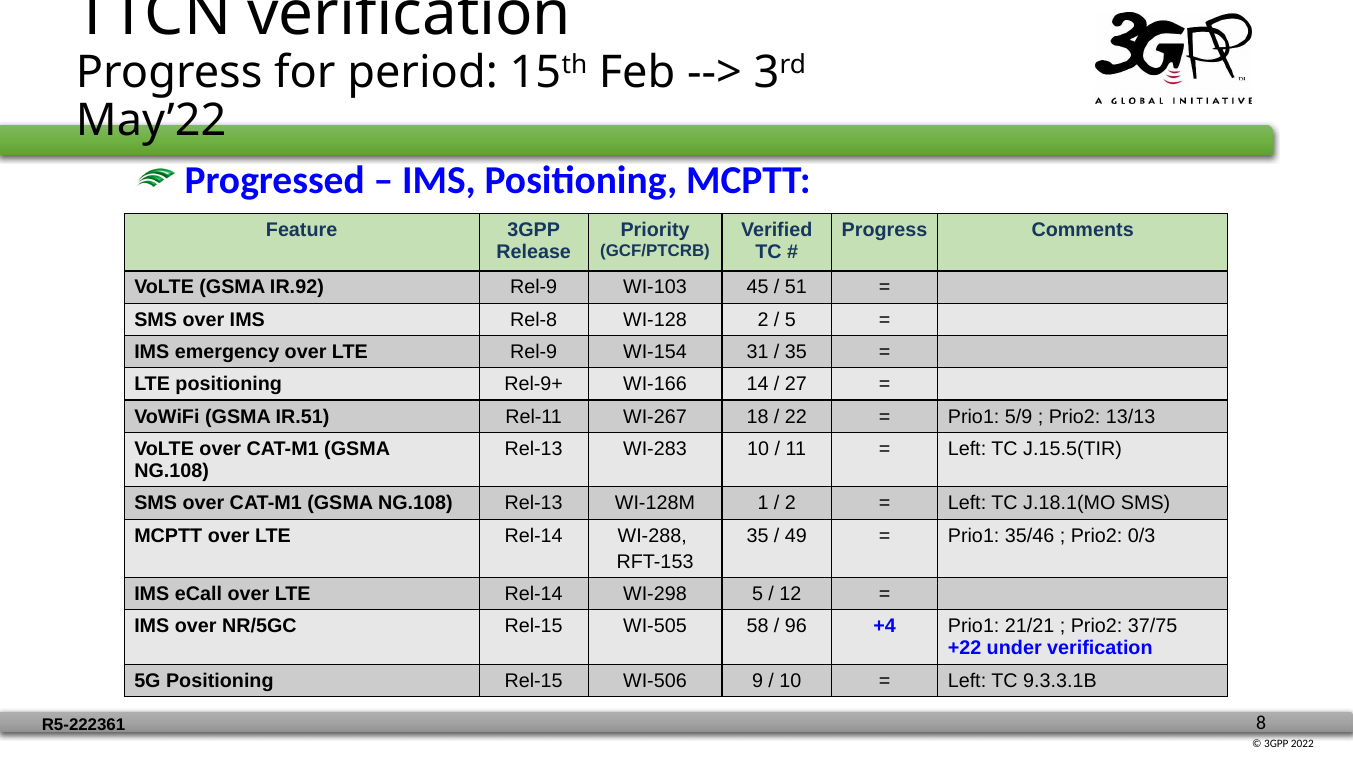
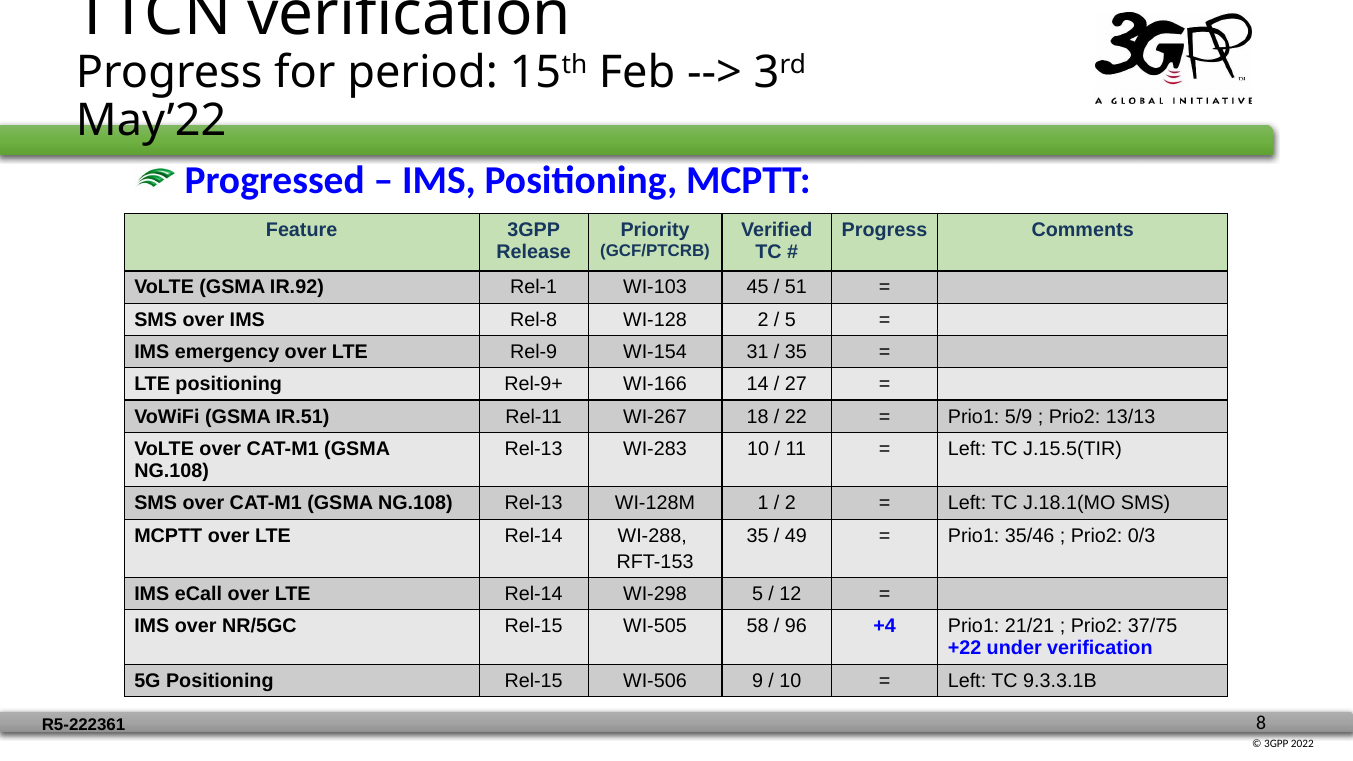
IR.92 Rel-9: Rel-9 -> Rel-1
